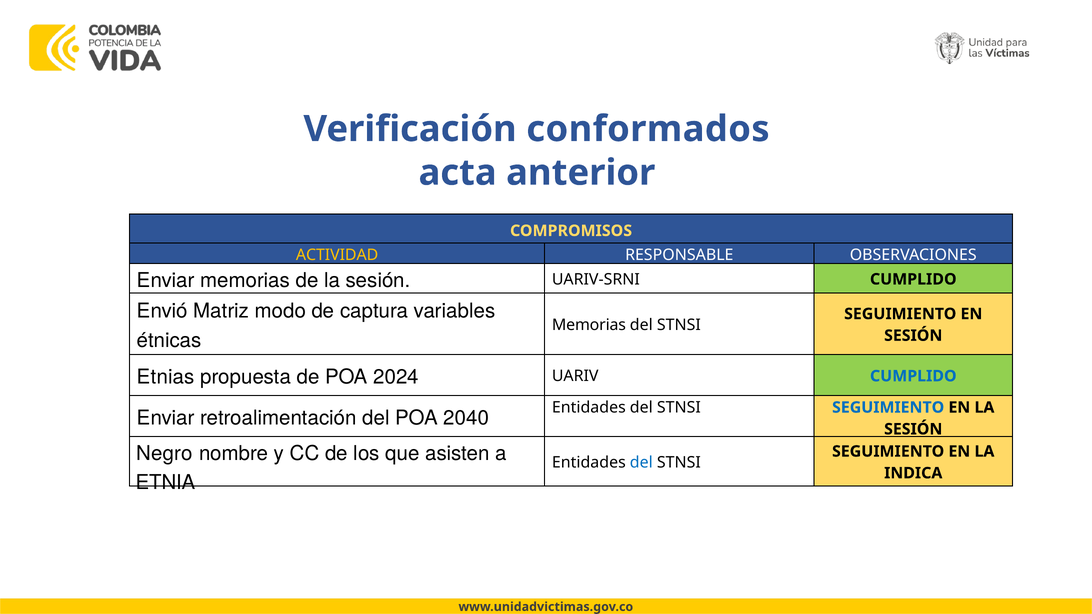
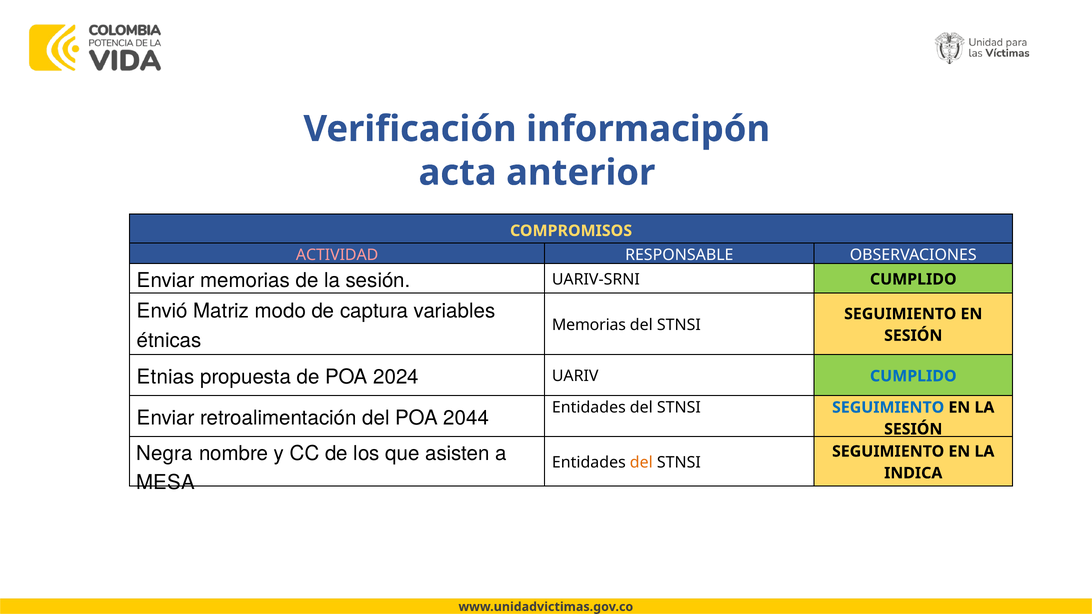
conformados: conformados -> informacipón
ACTIVIDAD colour: yellow -> pink
2040: 2040 -> 2044
Negro: Negro -> Negra
del at (641, 462) colour: blue -> orange
ETNIA: ETNIA -> MESA
